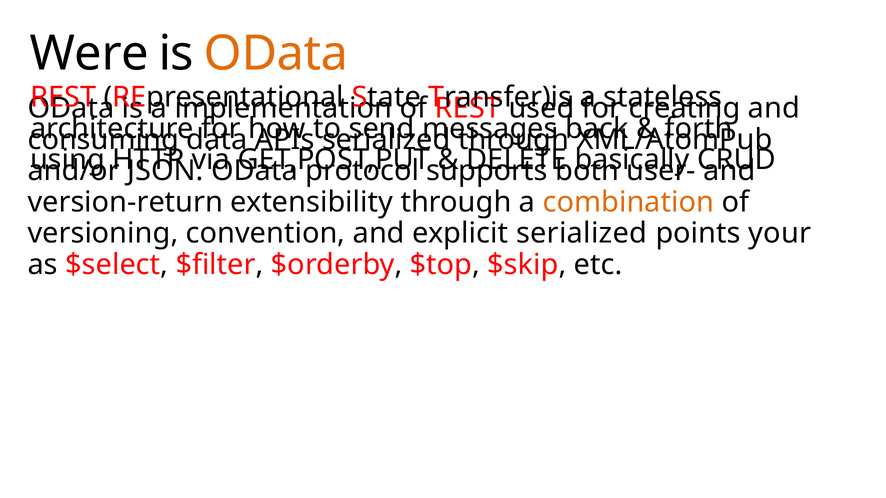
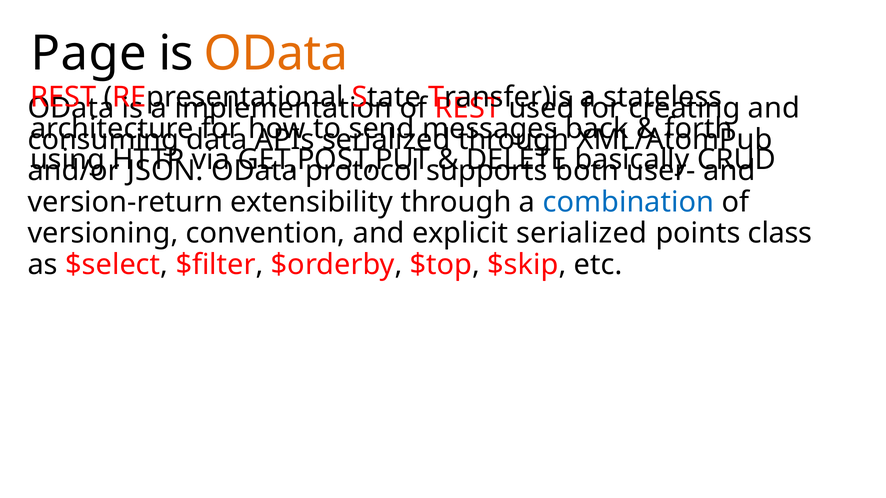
Were: Were -> Page
combination colour: orange -> blue
your: your -> class
